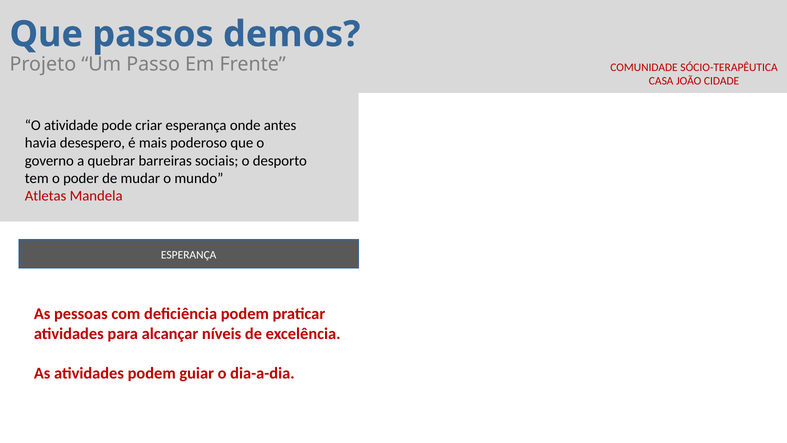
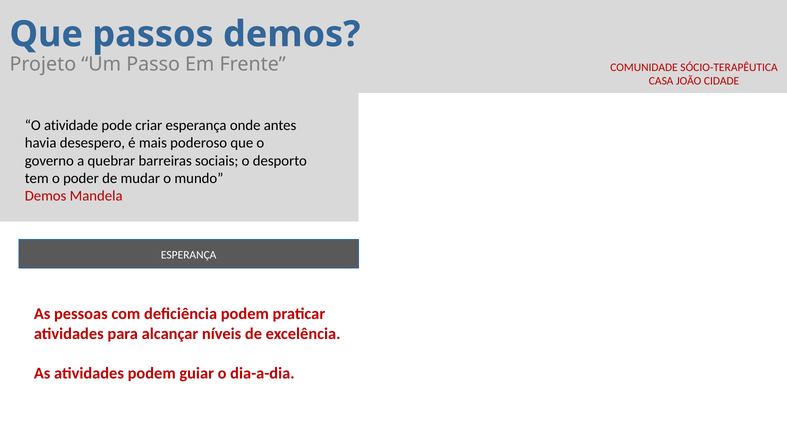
Atletas at (46, 196): Atletas -> Demos
